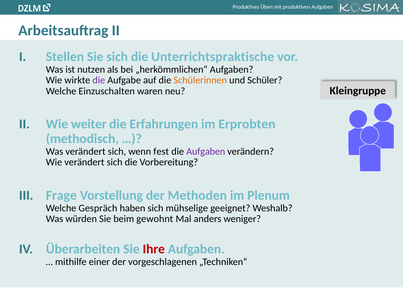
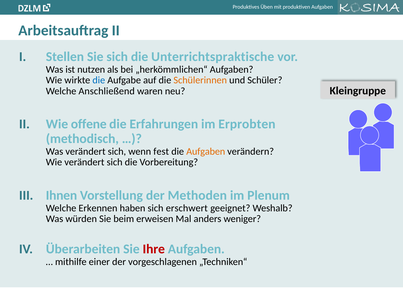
die at (99, 80) colour: purple -> blue
Einzuschalten: Einzuschalten -> Anschließend
weiter: weiter -> offene
Aufgaben at (206, 152) colour: purple -> orange
Frage: Frage -> Ihnen
Gespräch: Gespräch -> Erkennen
mühselige: mühselige -> erschwert
gewohnt: gewohnt -> erweisen
